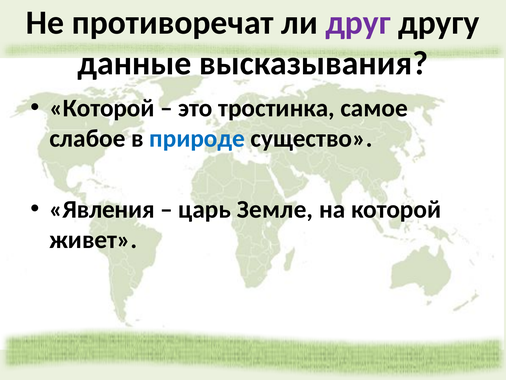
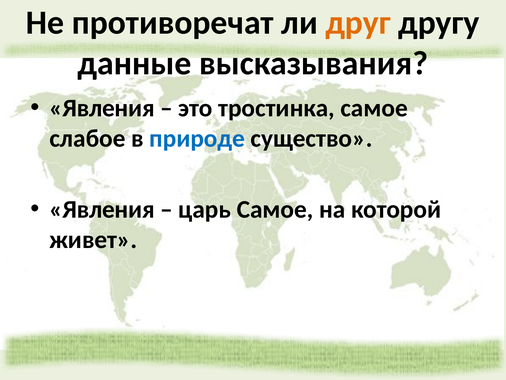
друг colour: purple -> orange
Которой at (102, 108): Которой -> Явления
царь Земле: Земле -> Самое
